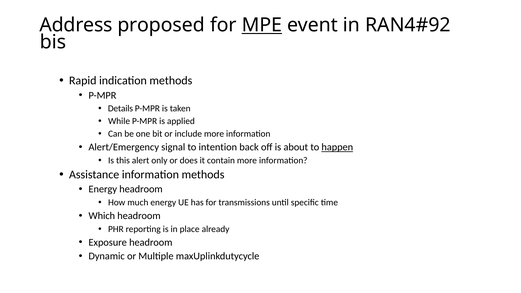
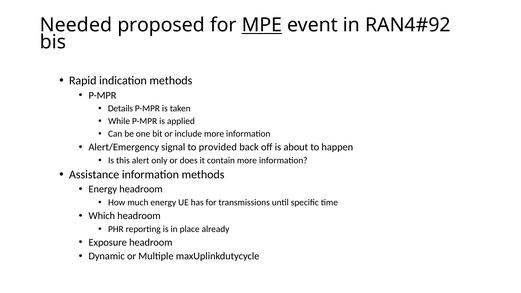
Address: Address -> Needed
intention: intention -> provided
happen underline: present -> none
